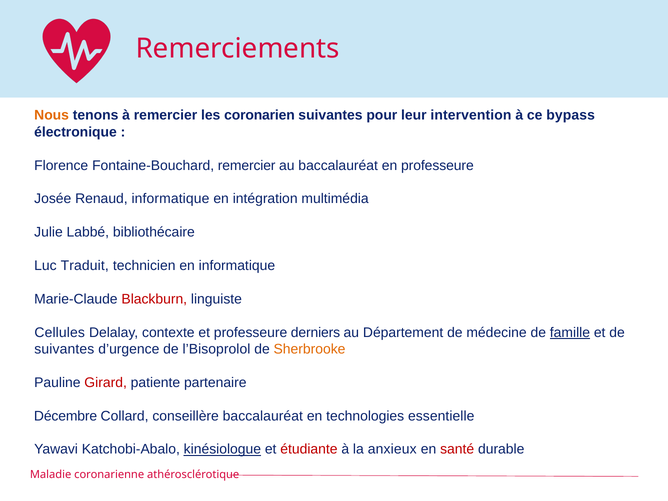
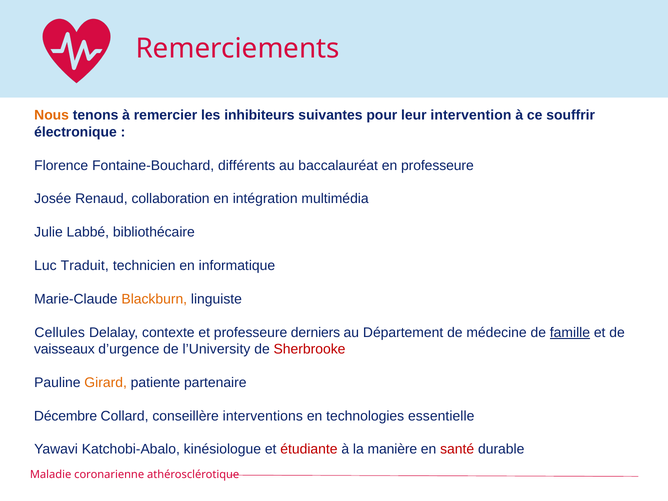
coronarien: coronarien -> inhibiteurs
bypass: bypass -> souffrir
Fontaine-Bouchard remercier: remercier -> différents
Renaud informatique: informatique -> collaboration
Blackburn colour: red -> orange
suivantes at (64, 349): suivantes -> vaisseaux
l’Bisoprolol: l’Bisoprolol -> l’University
Sherbrooke colour: orange -> red
Girard colour: red -> orange
conseillère baccalauréat: baccalauréat -> interventions
kinésiologue underline: present -> none
anxieux: anxieux -> manière
